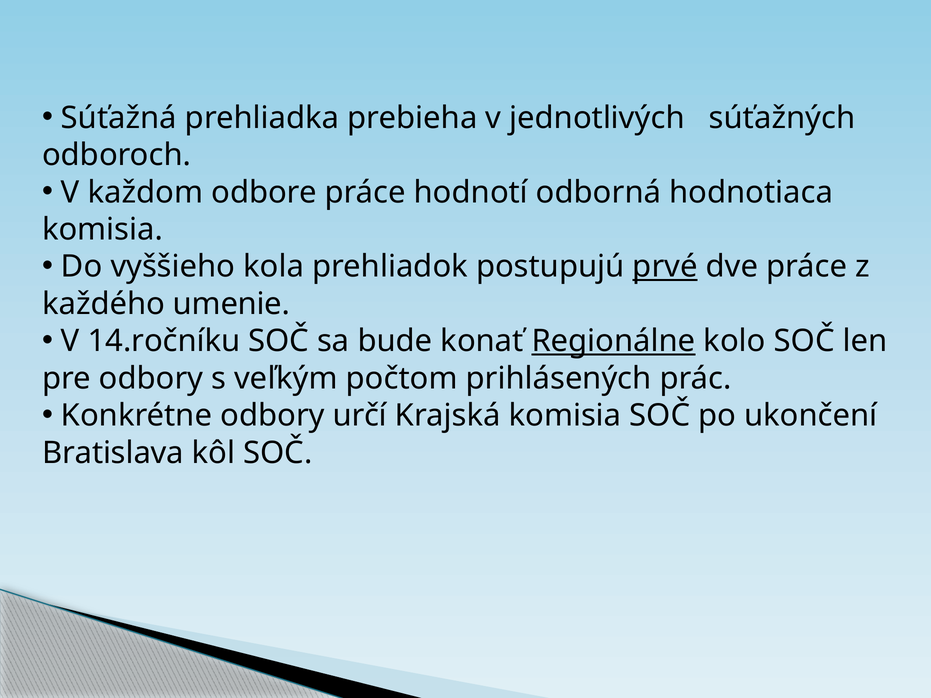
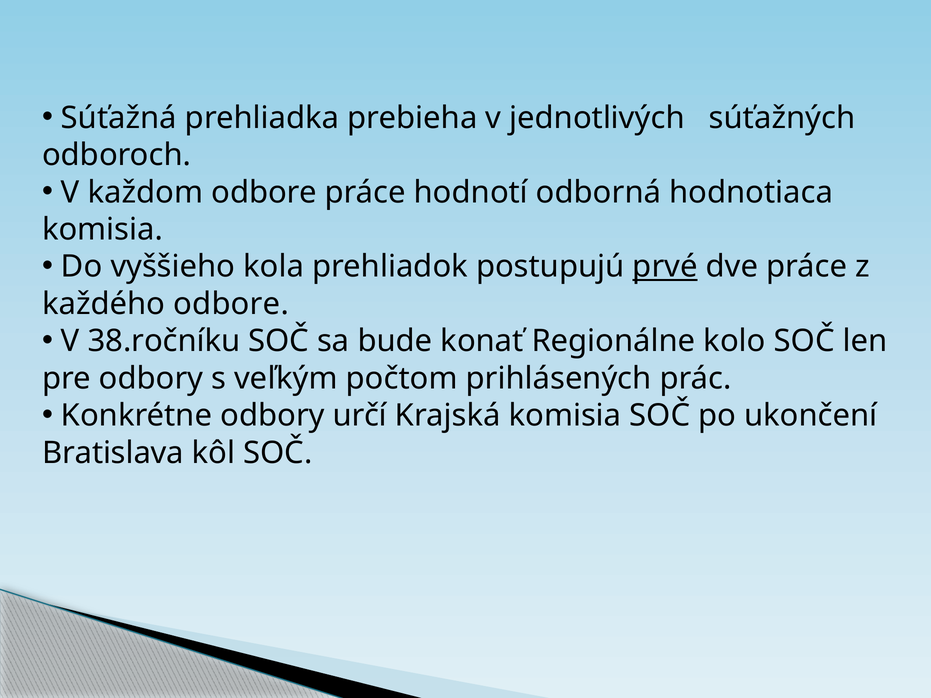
každého umenie: umenie -> odbore
14.ročníku: 14.ročníku -> 38.ročníku
Regionálne underline: present -> none
